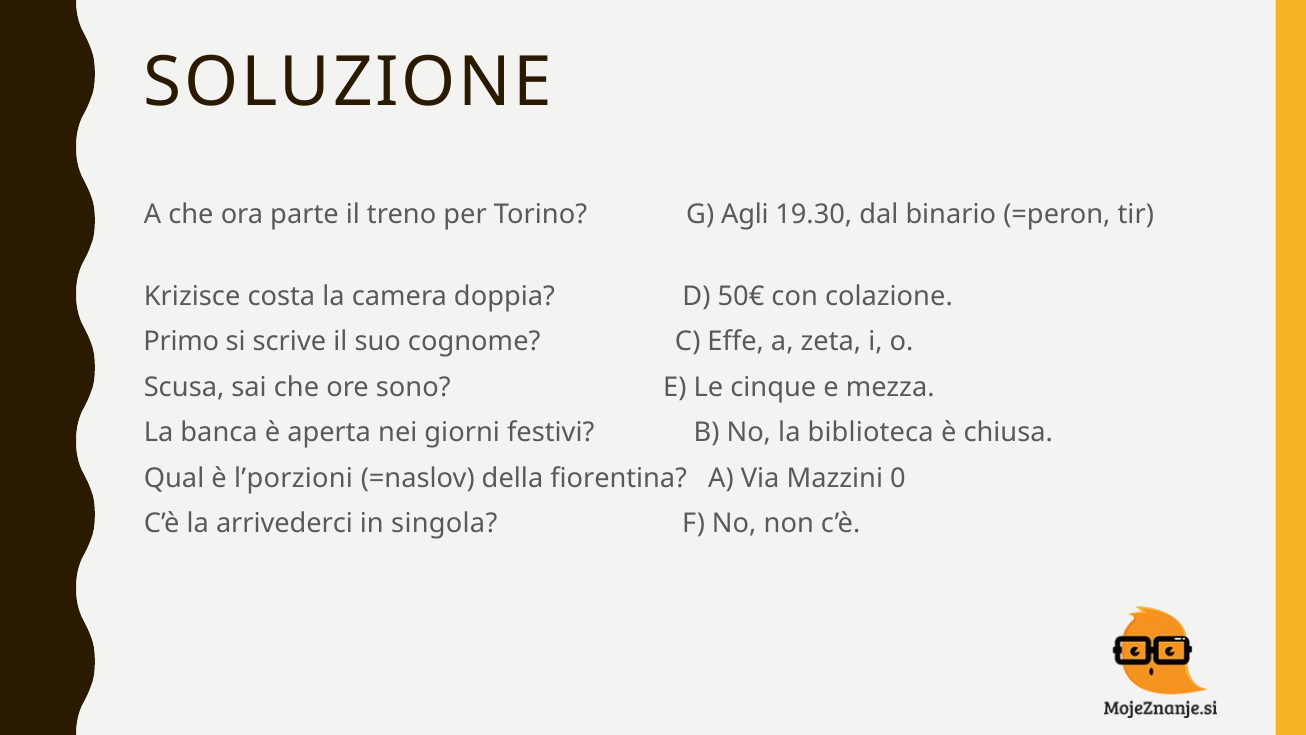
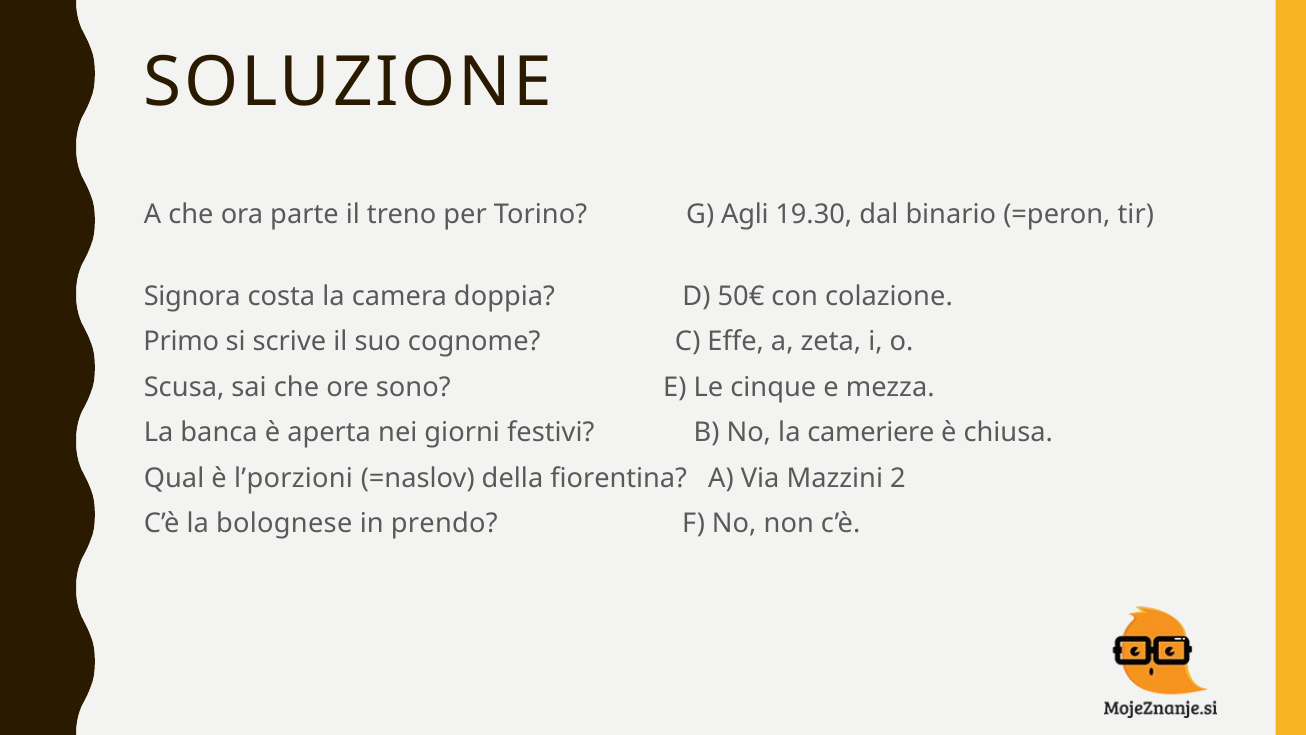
Krizisce: Krizisce -> Signora
biblioteca: biblioteca -> cameriere
0: 0 -> 2
arrivederci: arrivederci -> bolognese
singola: singola -> prendo
